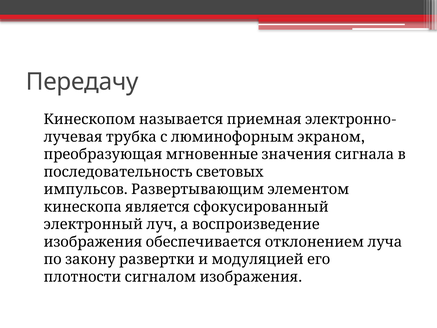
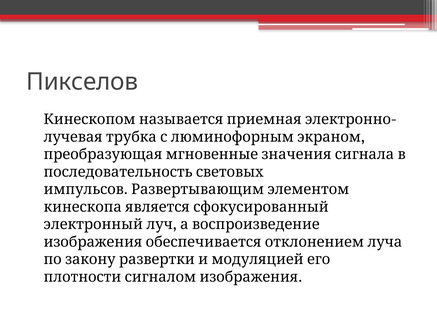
Передачу: Передачу -> Пикселов
